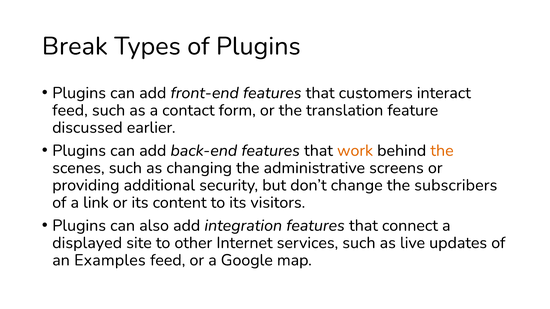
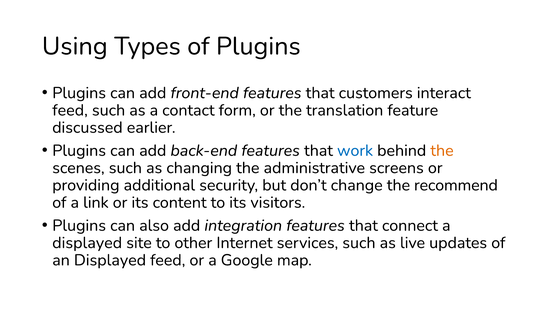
Break: Break -> Using
work colour: orange -> blue
subscribers: subscribers -> recommend
an Examples: Examples -> Displayed
